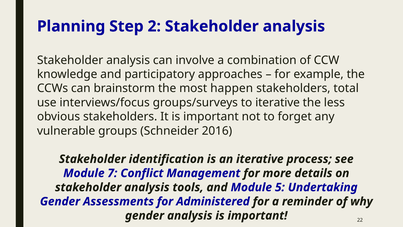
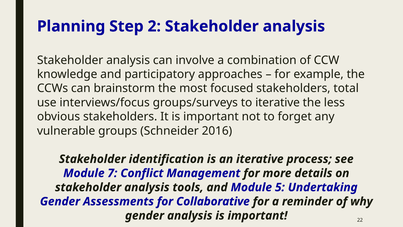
happen: happen -> focused
Administered: Administered -> Collaborative
